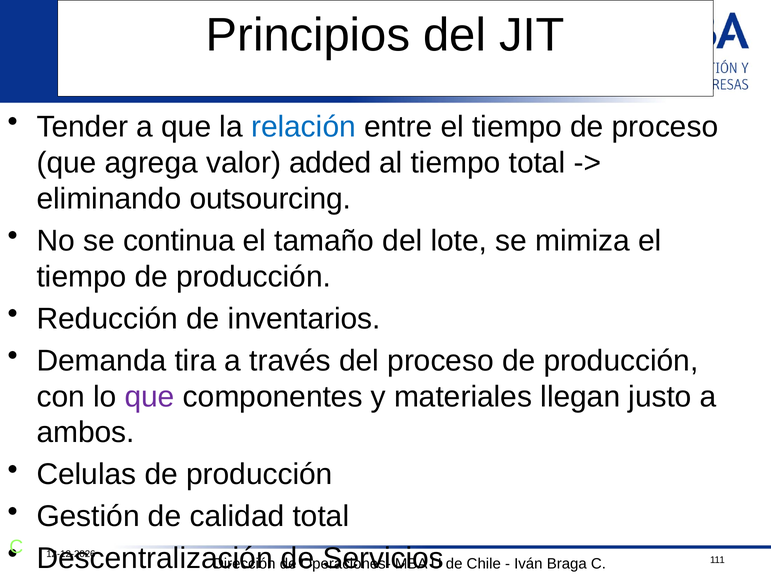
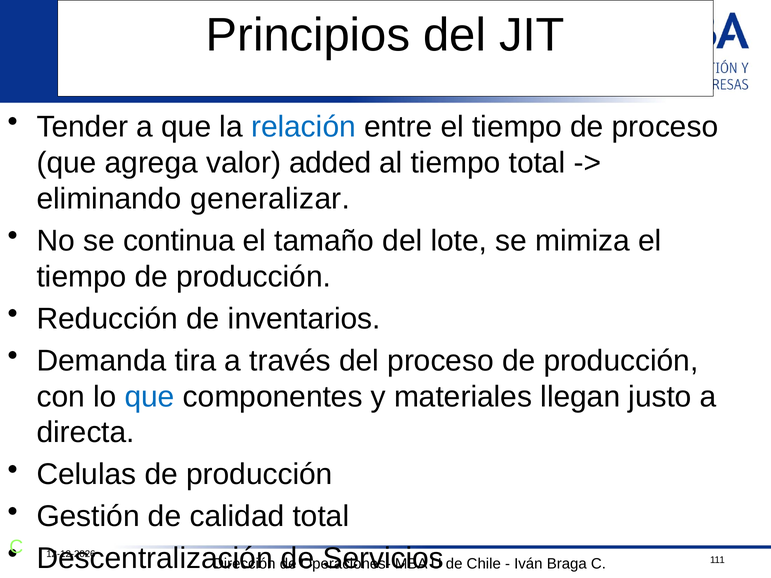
outsourcing: outsourcing -> generalizar
que at (150, 397) colour: purple -> blue
ambos: ambos -> directa
